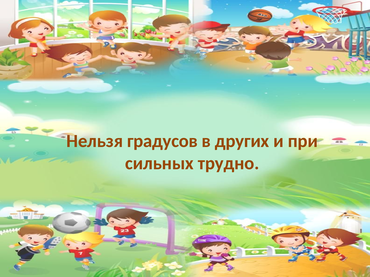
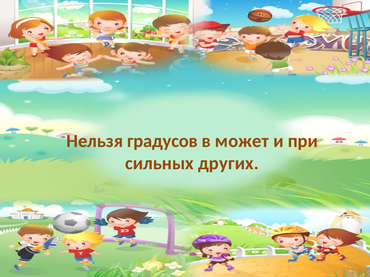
других: других -> может
трудно: трудно -> других
